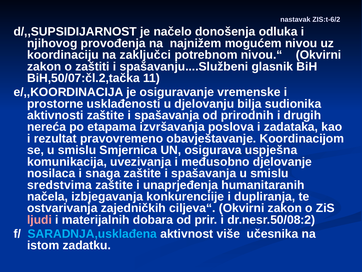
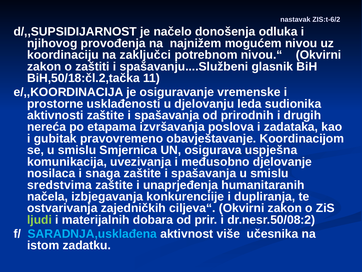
BiH,50/07:čl.2,tačka: BiH,50/07:čl.2,tačka -> BiH,50/18:čl.2,tačka
bilja: bilja -> leda
rezultat: rezultat -> gubitak
ljudi colour: pink -> light green
